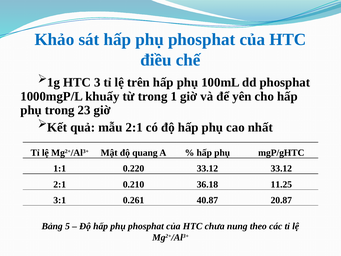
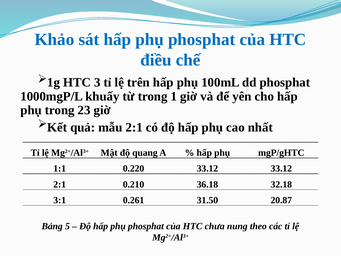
11.25: 11.25 -> 32.18
40.87: 40.87 -> 31.50
